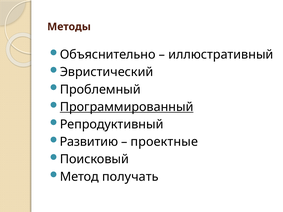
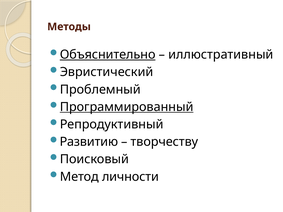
Объяснительно underline: none -> present
проектные: проектные -> творчеству
получать: получать -> личности
